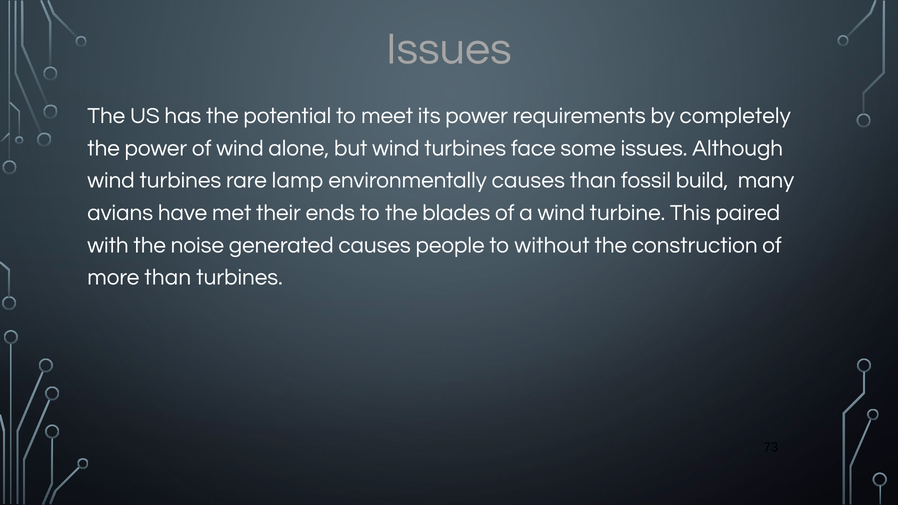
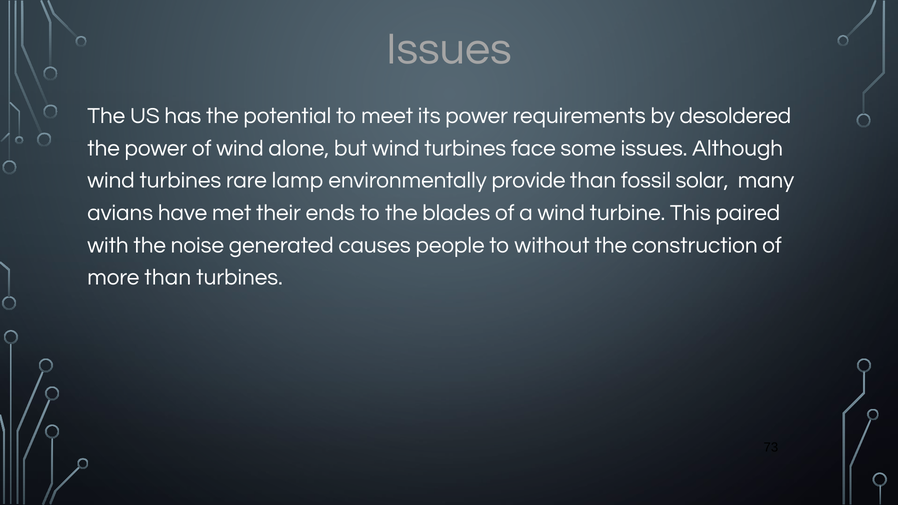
completely: completely -> desoldered
environmentally causes: causes -> provide
build: build -> solar
